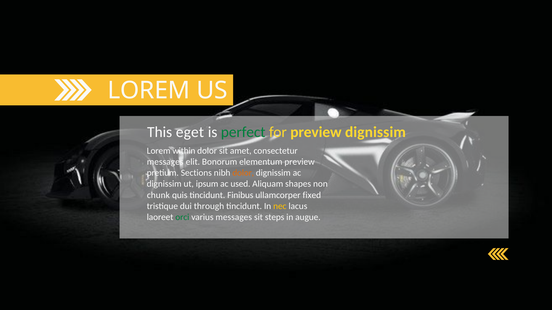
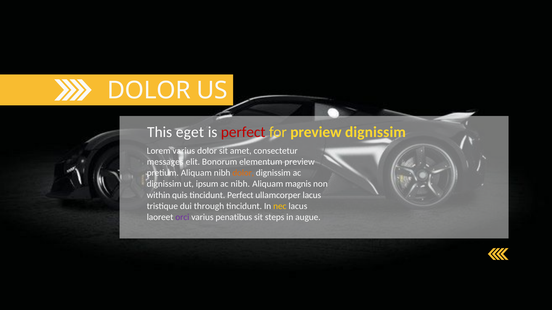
LOREM at (149, 90): LOREM -> DOLOR
perfect at (243, 132) colour: green -> red
Lorem within: within -> varius
pretium Sections: Sections -> Aliquam
ac used: used -> nibh
shapes: shapes -> magnis
chunk: chunk -> within
tincidunt Finibus: Finibus -> Perfect
ullamcorper fixed: fixed -> lacus
orci colour: green -> purple
varius messages: messages -> penatibus
